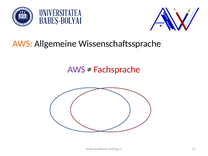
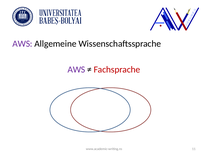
AWS at (22, 44) colour: orange -> purple
